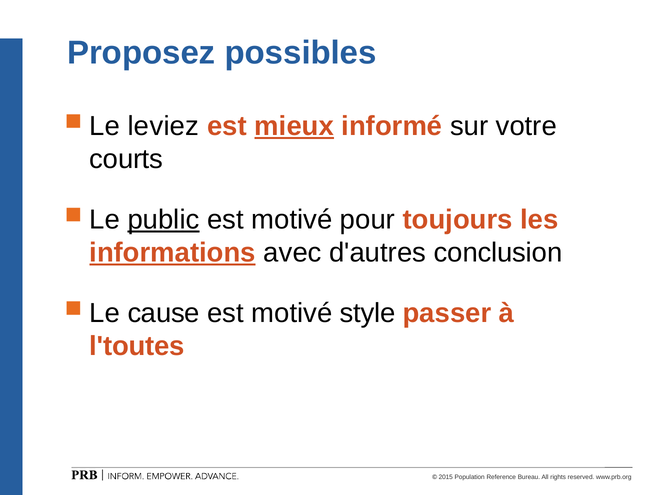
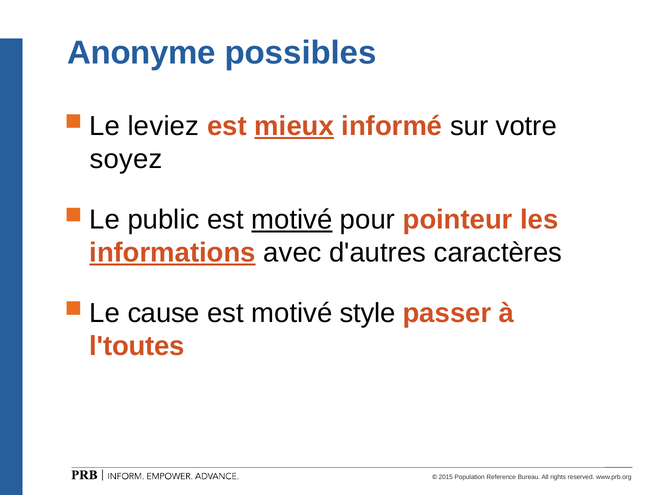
Proposez: Proposez -> Anonyme
courts: courts -> soyez
public underline: present -> none
motivé at (292, 220) underline: none -> present
toujours: toujours -> pointeur
conclusion: conclusion -> caractères
